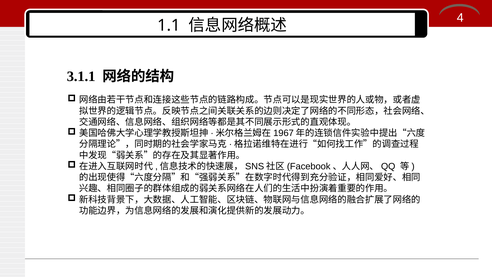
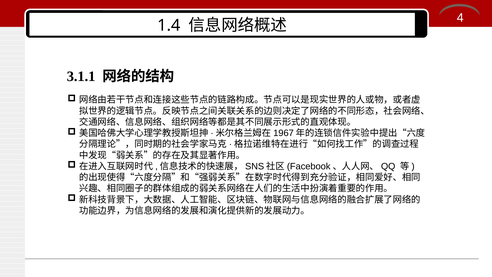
1.1: 1.1 -> 1.4
